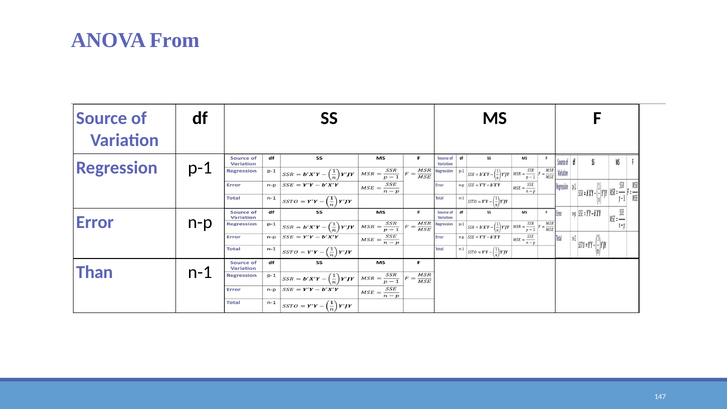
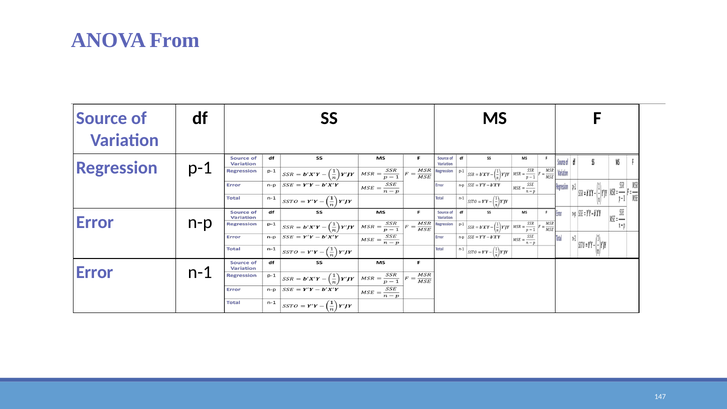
Than at (95, 272): Than -> Error
